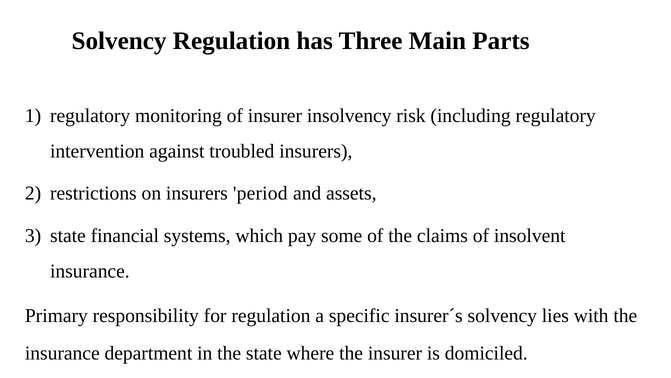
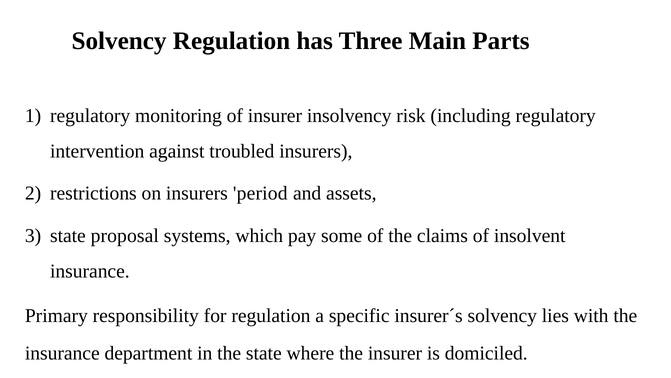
financial: financial -> proposal
